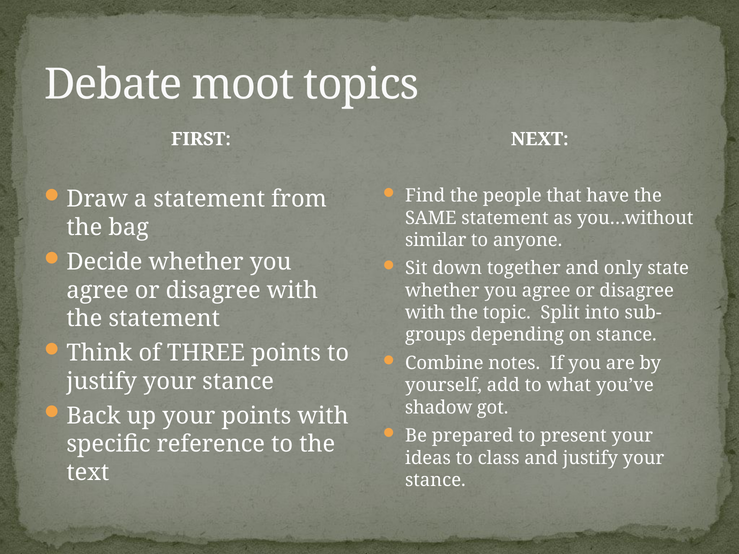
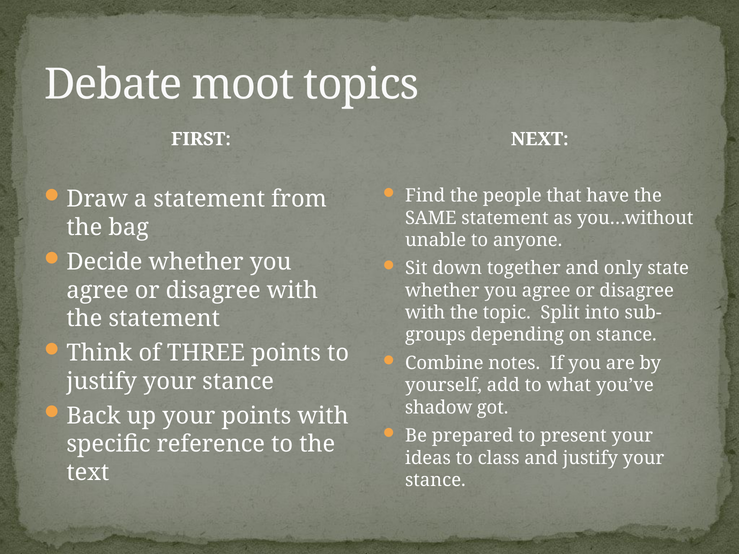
similar: similar -> unable
